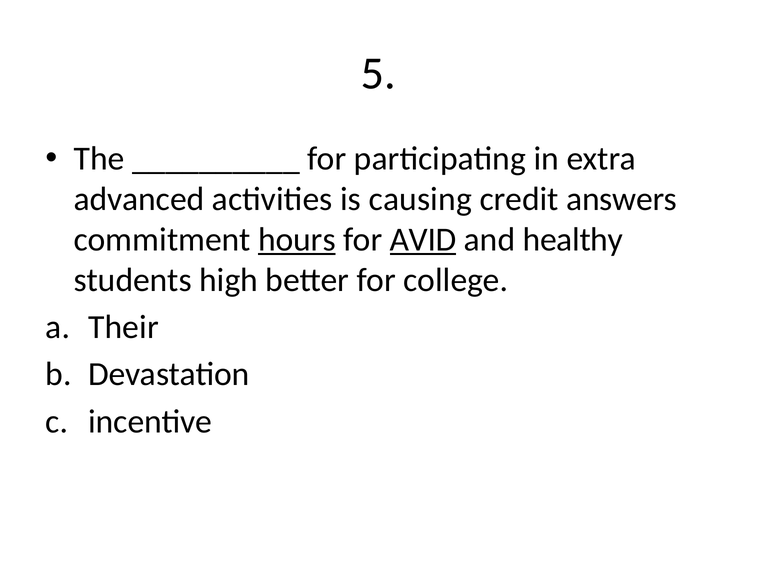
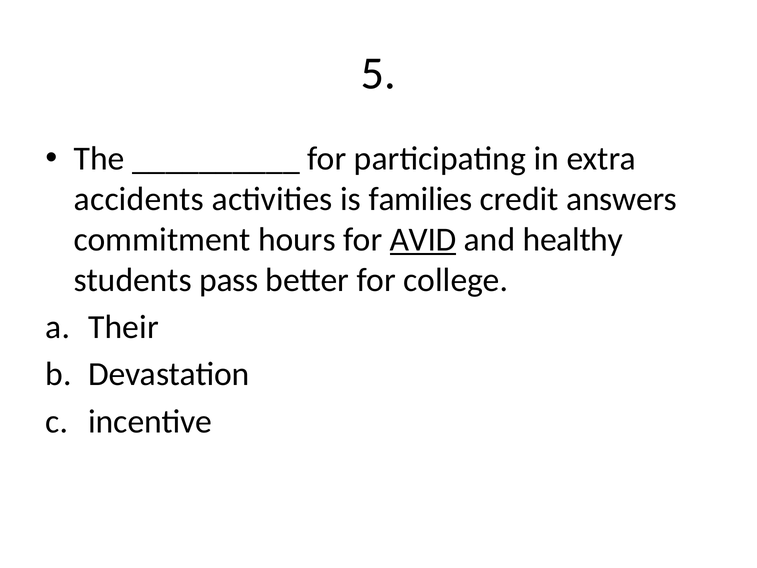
advanced: advanced -> accidents
causing: causing -> families
hours underline: present -> none
high: high -> pass
